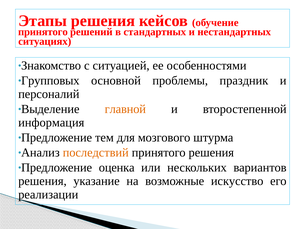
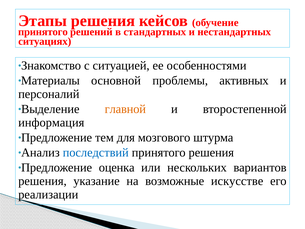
Групповых: Групповых -> Материалы
праздник: праздник -> активных
последствий colour: orange -> blue
искусство: искусство -> искусстве
